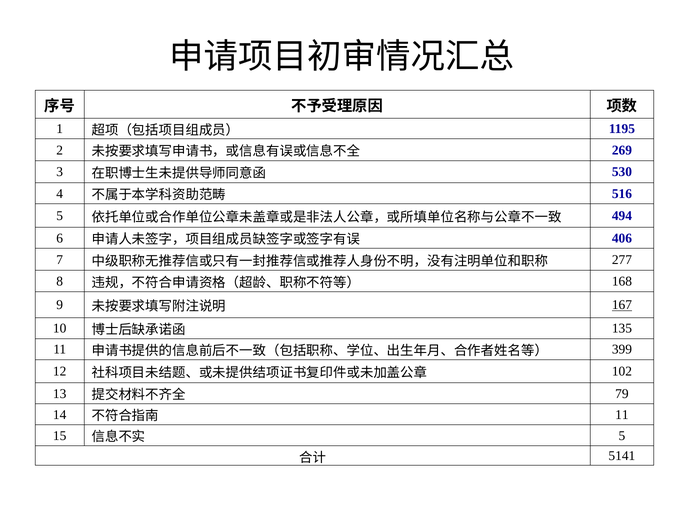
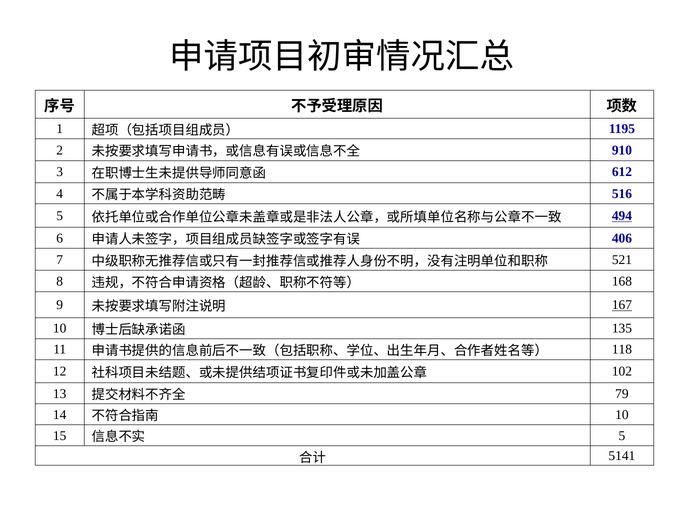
269: 269 -> 910
530: 530 -> 612
494 underline: none -> present
277: 277 -> 521
399: 399 -> 118
11 at (622, 415): 11 -> 10
